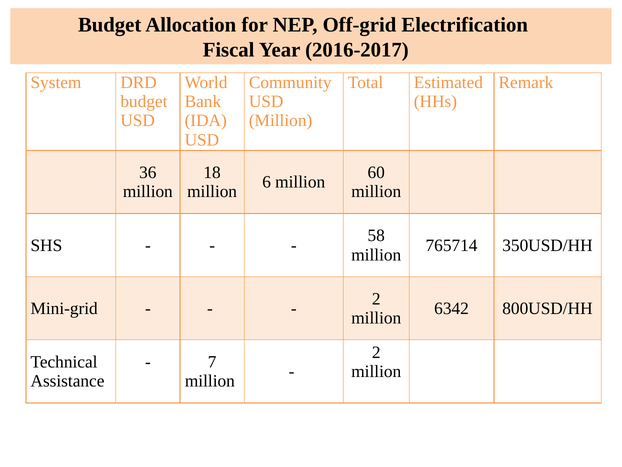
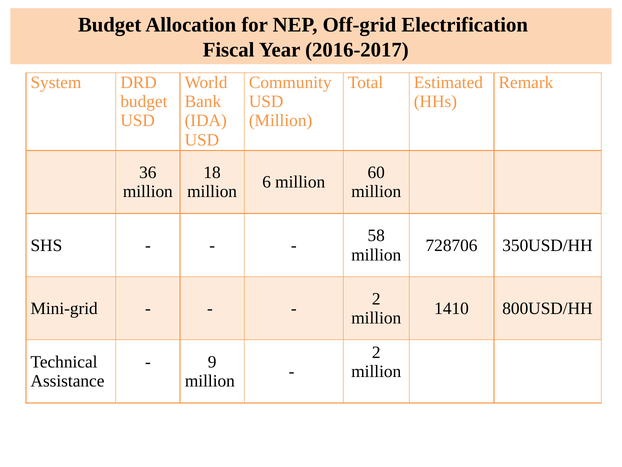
765714: 765714 -> 728706
6342: 6342 -> 1410
7: 7 -> 9
